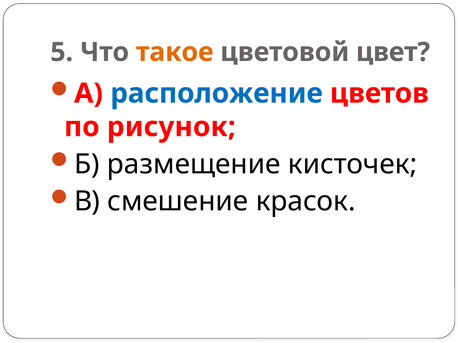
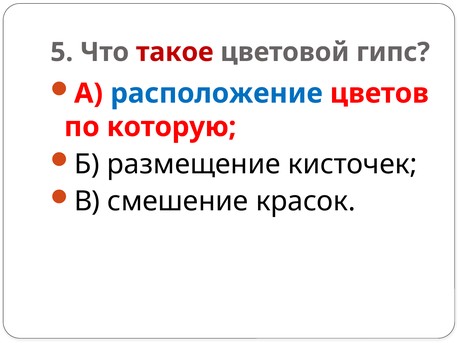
такое colour: orange -> red
цвет: цвет -> гипс
рисунок: рисунок -> которую
